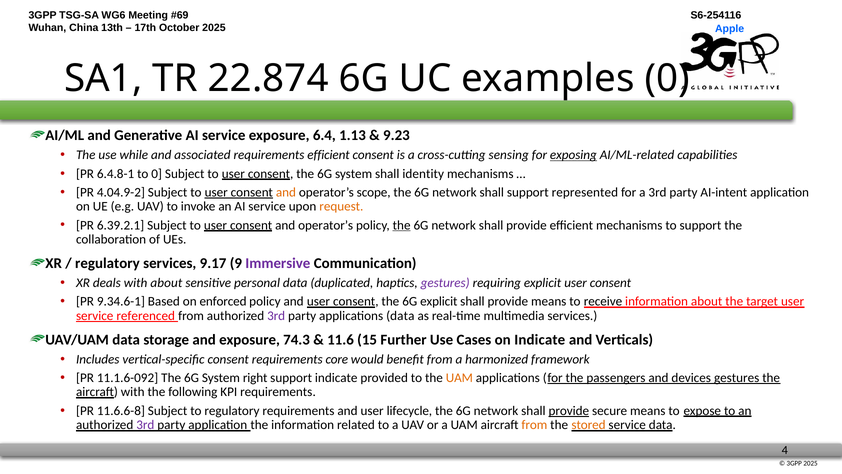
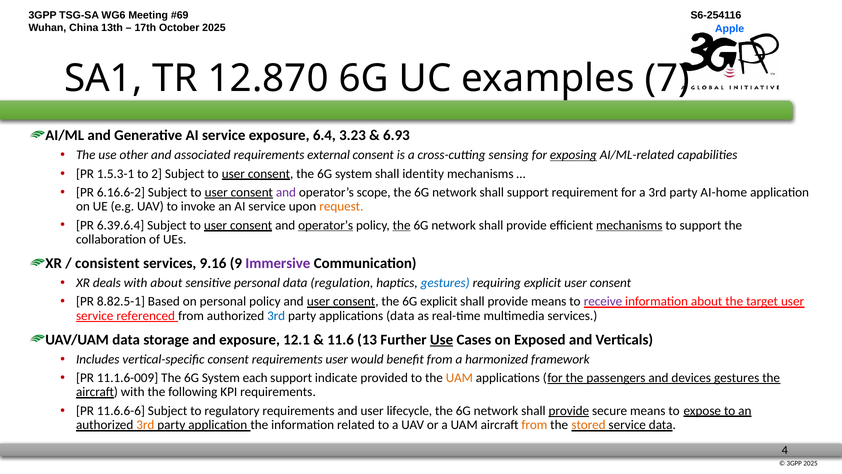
22.874: 22.874 -> 12.870
examples 0: 0 -> 7
1.13: 1.13 -> 3.23
9.23: 9.23 -> 6.93
while: while -> other
requirements efficient: efficient -> external
6.4.8-1: 6.4.8-1 -> 1.5.3-1
to 0: 0 -> 2
4.04.9-2: 4.04.9-2 -> 6.16.6-2
and at (286, 192) colour: orange -> purple
represented: represented -> requirement
AI-intent: AI-intent -> AI-home
6.39.2.1: 6.39.2.1 -> 6.39.6.4
operator’s at (326, 225) underline: none -> present
mechanisms at (629, 225) underline: none -> present
regulatory at (107, 263): regulatory -> consistent
9.17: 9.17 -> 9.16
duplicated: duplicated -> regulation
gestures at (445, 283) colour: purple -> blue
9.34.6-1: 9.34.6-1 -> 8.82.5-1
on enforced: enforced -> personal
receive colour: black -> purple
3rd at (276, 316) colour: purple -> blue
74.3: 74.3 -> 12.1
15: 15 -> 13
Use at (442, 339) underline: none -> present
on Indicate: Indicate -> Exposed
requirements core: core -> user
11.1.6-092: 11.1.6-092 -> 11.1.6-009
right: right -> each
11.6.6-8: 11.6.6-8 -> 11.6.6-6
3rd at (145, 425) colour: purple -> orange
